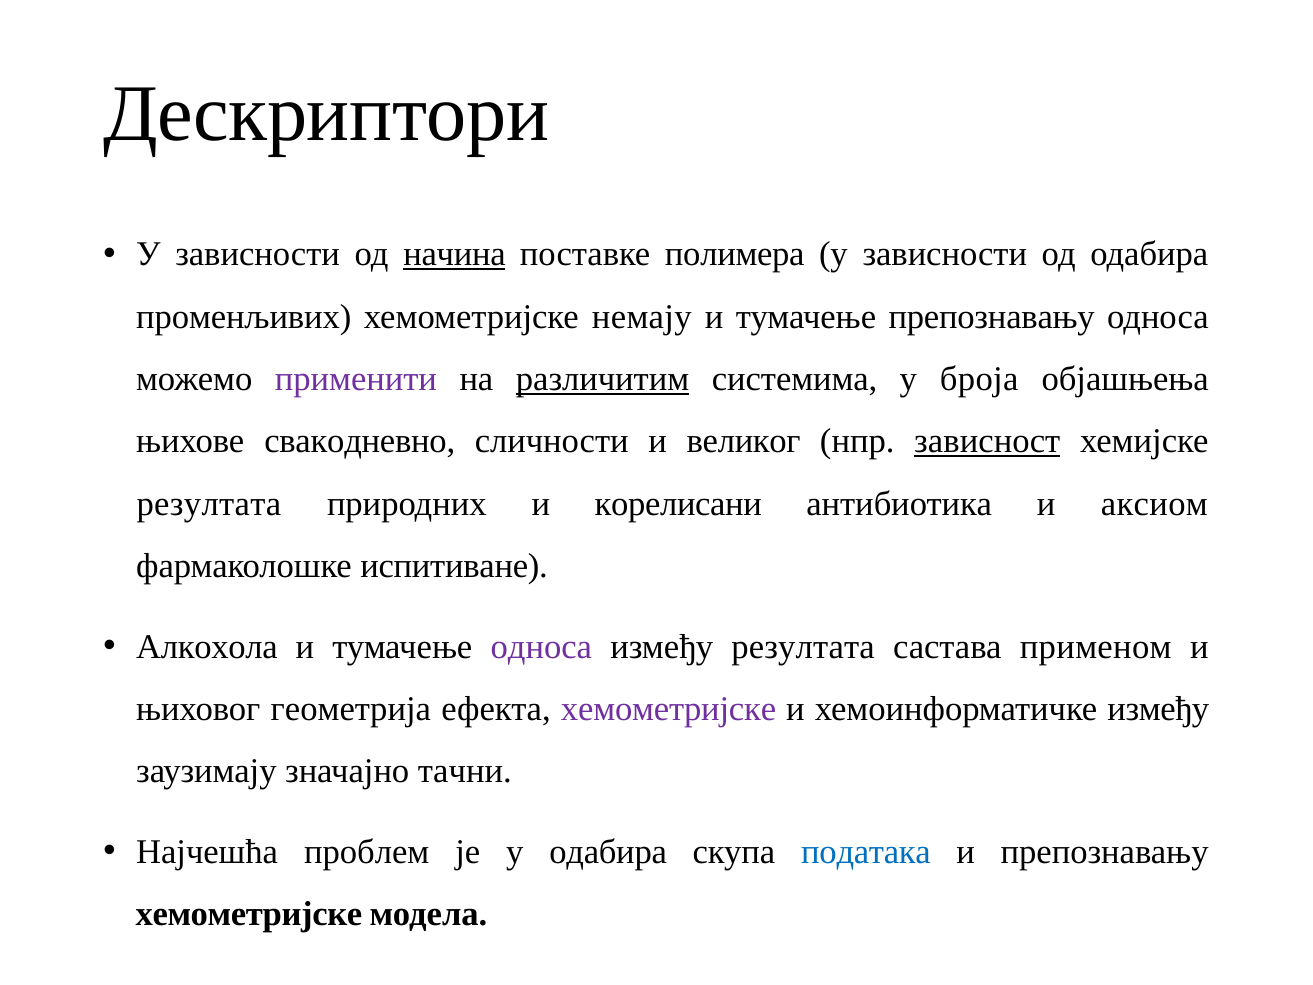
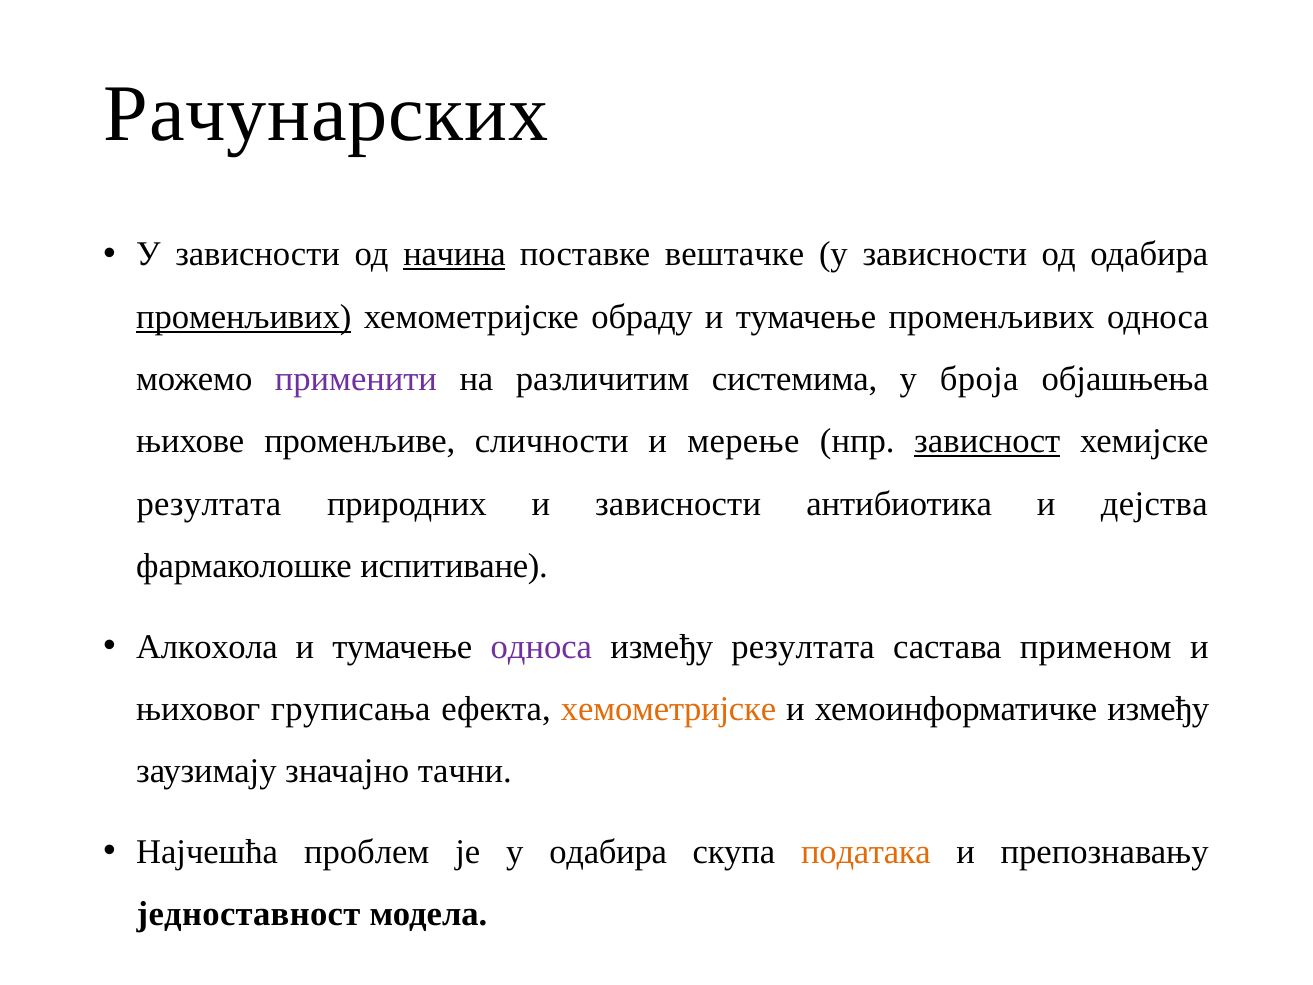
Дескриптори: Дескриптори -> Рачунарских
полимера: полимера -> вештачке
променљивих at (244, 317) underline: none -> present
немају: немају -> обраду
тумачење препознавању: препознавању -> променљивих
различитим underline: present -> none
свакодневно: свакодневно -> променљиве
великог: великог -> мерење
и корелисани: корелисани -> зависности
аксиом: аксиом -> дејства
геометрија: геометрија -> груписања
хемометријске at (669, 709) colour: purple -> orange
података colour: blue -> orange
хемометријске at (249, 914): хемометријске -> једноставност
